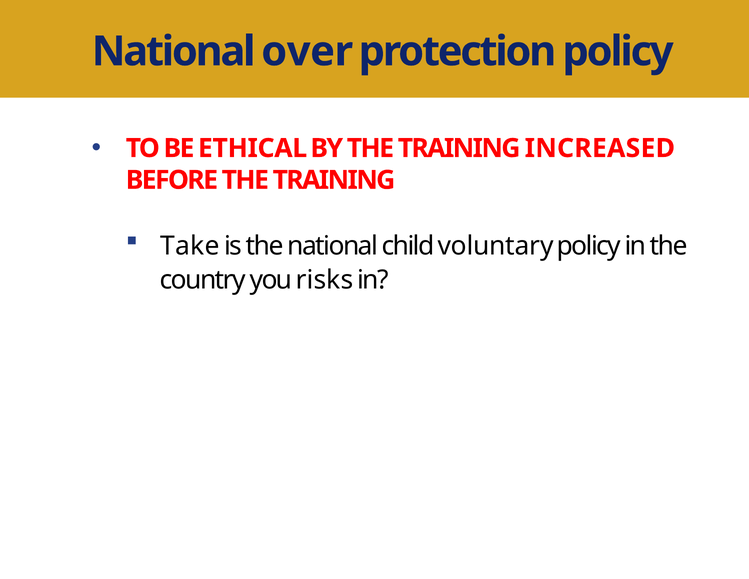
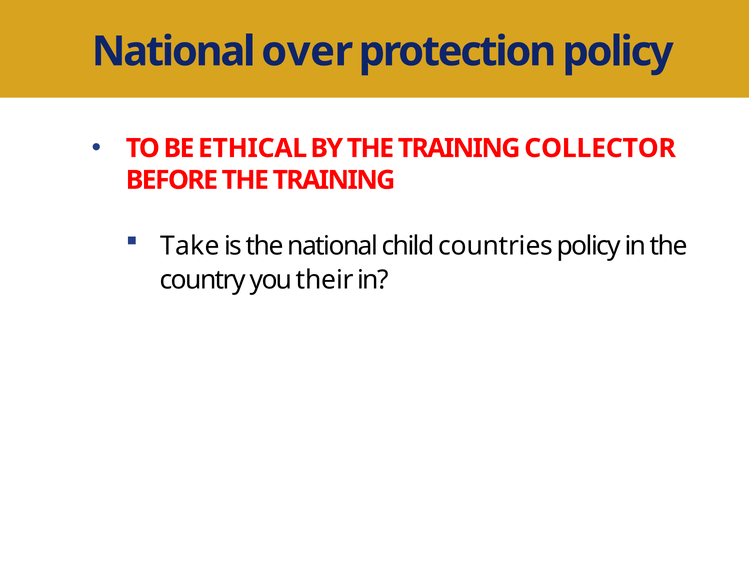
INCREASED: INCREASED -> COLLECTOR
voluntary: voluntary -> countries
risks: risks -> their
